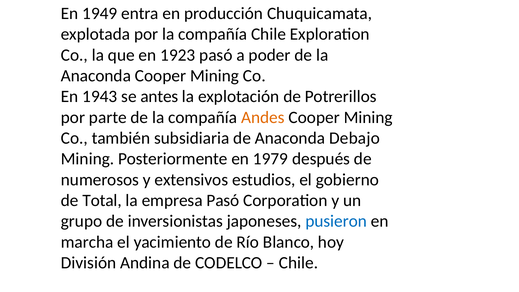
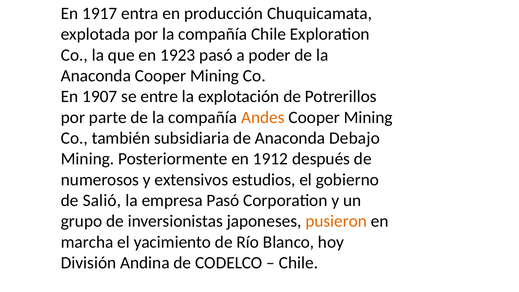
1949: 1949 -> 1917
1943: 1943 -> 1907
antes: antes -> entre
1979: 1979 -> 1912
Total: Total -> Salió
pusieron colour: blue -> orange
